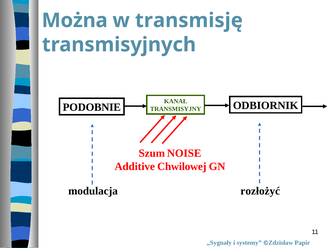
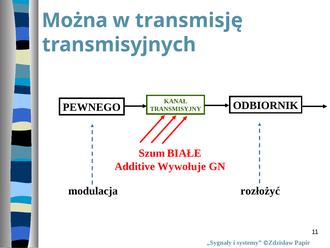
PODOBNIE: PODOBNIE -> PEWNEGO
NOISE: NOISE -> BIAŁE
Chwilowej: Chwilowej -> Wywołuje
